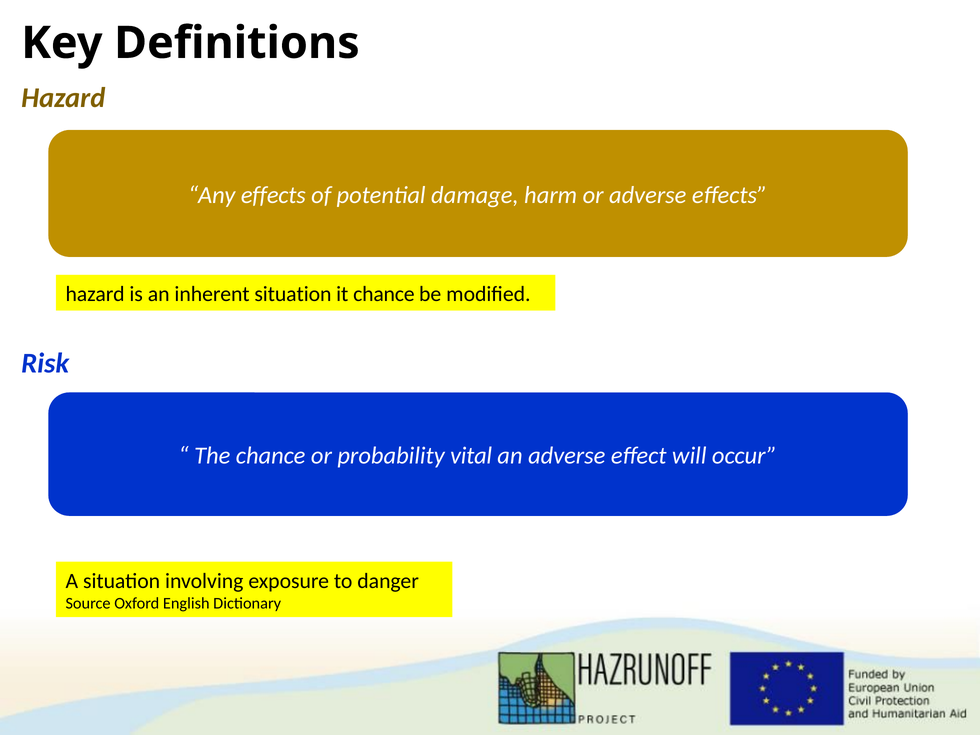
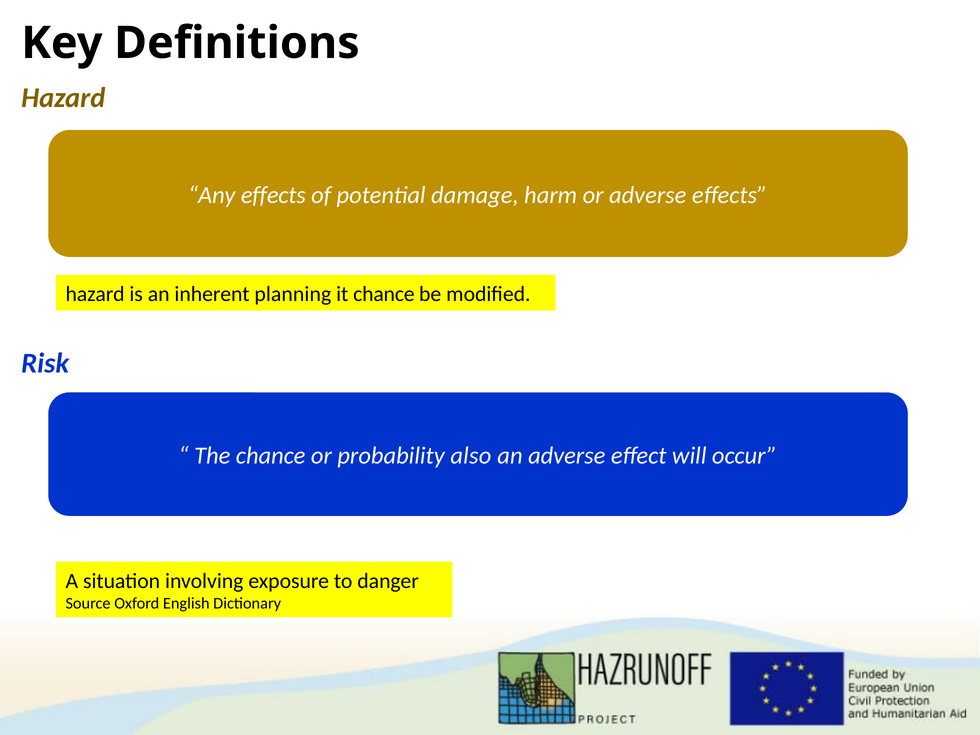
inherent situation: situation -> planning
vital: vital -> also
